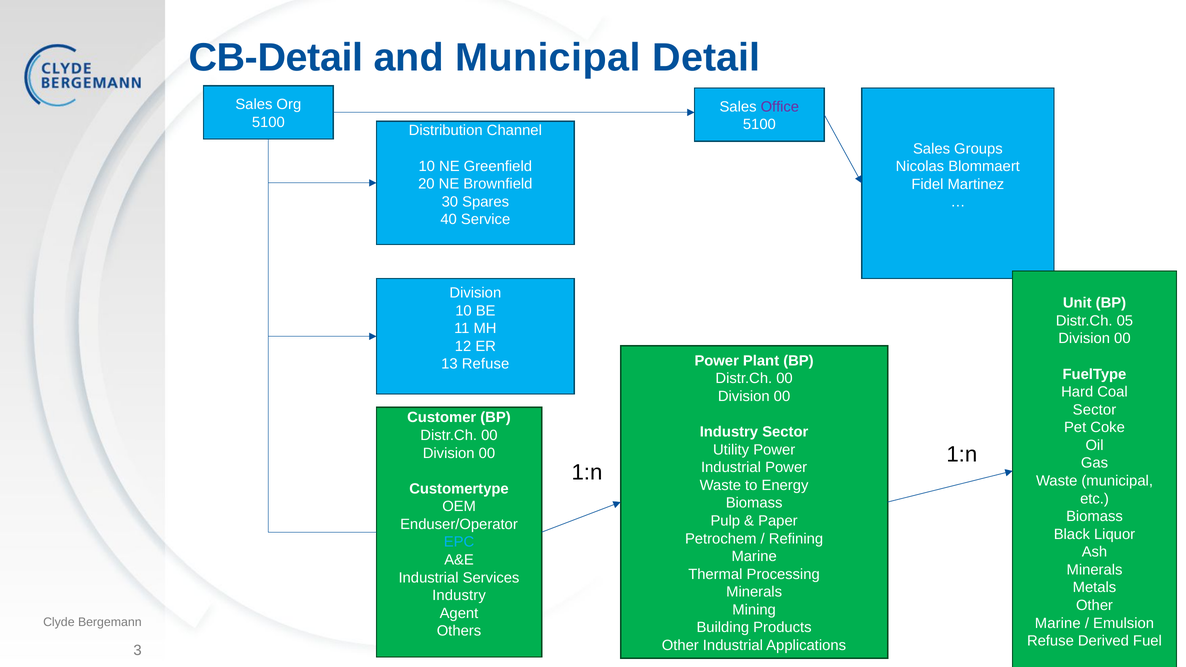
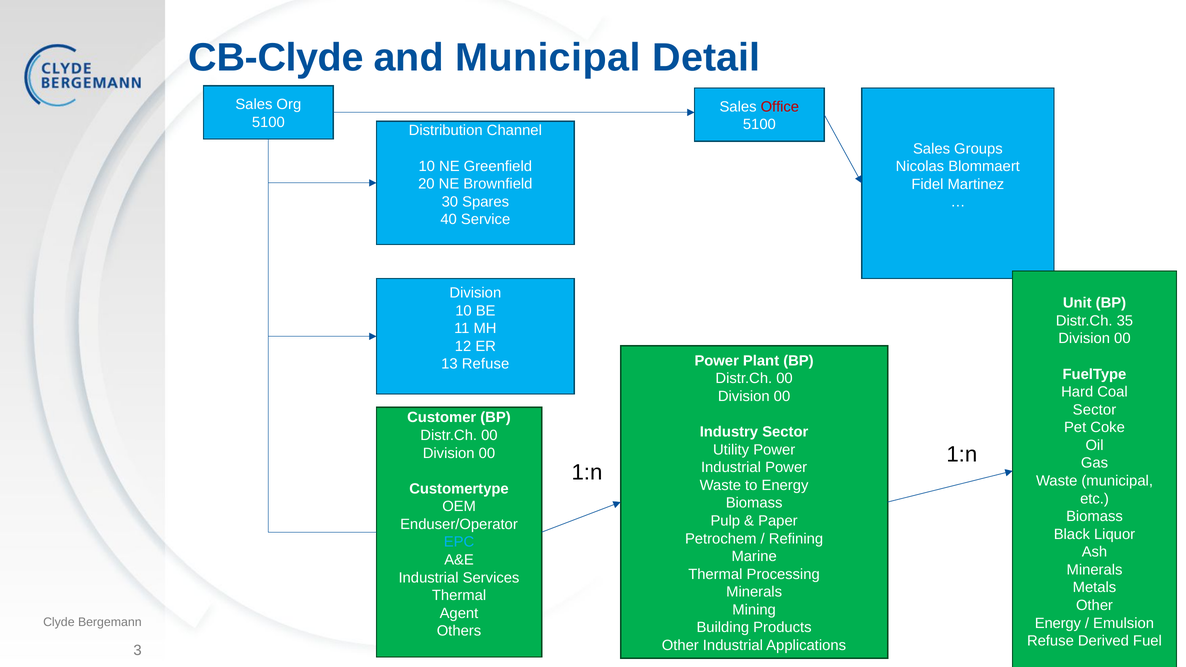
CB-Detail: CB-Detail -> CB-Clyde
Office colour: purple -> red
05: 05 -> 35
Industry at (459, 596): Industry -> Thermal
Marine at (1058, 623): Marine -> Energy
